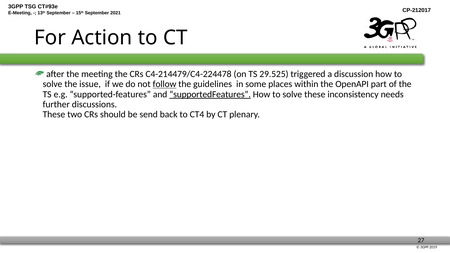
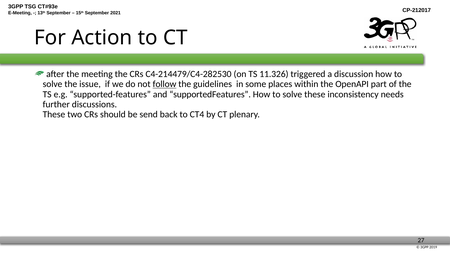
C4-214479/C4-224478: C4-214479/C4-224478 -> C4-214479/C4-282530
29.525: 29.525 -> 11.326
supportedFeatures underline: present -> none
